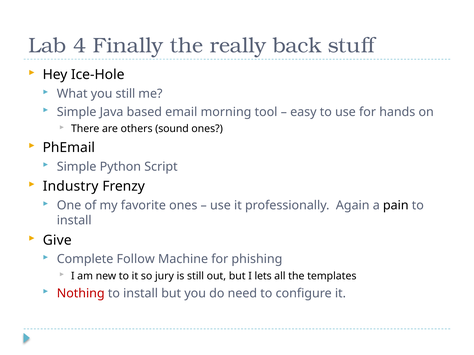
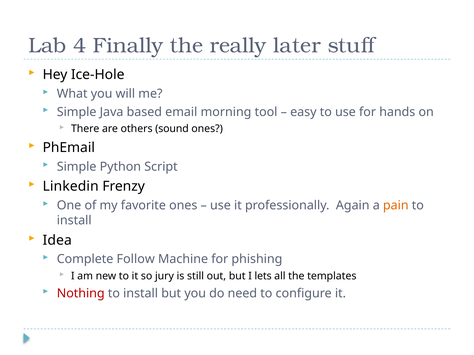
back: back -> later
you still: still -> will
Industry: Industry -> Linkedin
pain colour: black -> orange
Give: Give -> Idea
